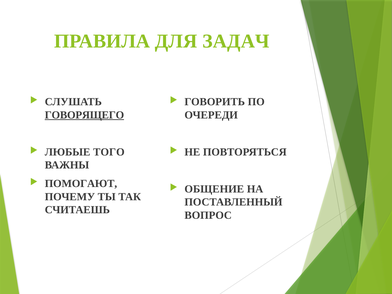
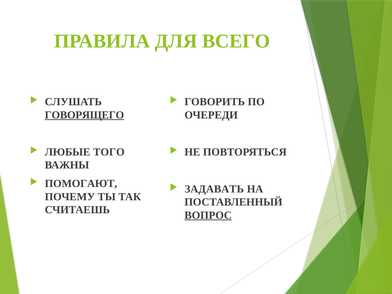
ЗАДАЧ: ЗАДАЧ -> ВСЕГО
ОБЩЕНИЕ: ОБЩЕНИЕ -> ЗАДАВАТЬ
ВОПРОС underline: none -> present
